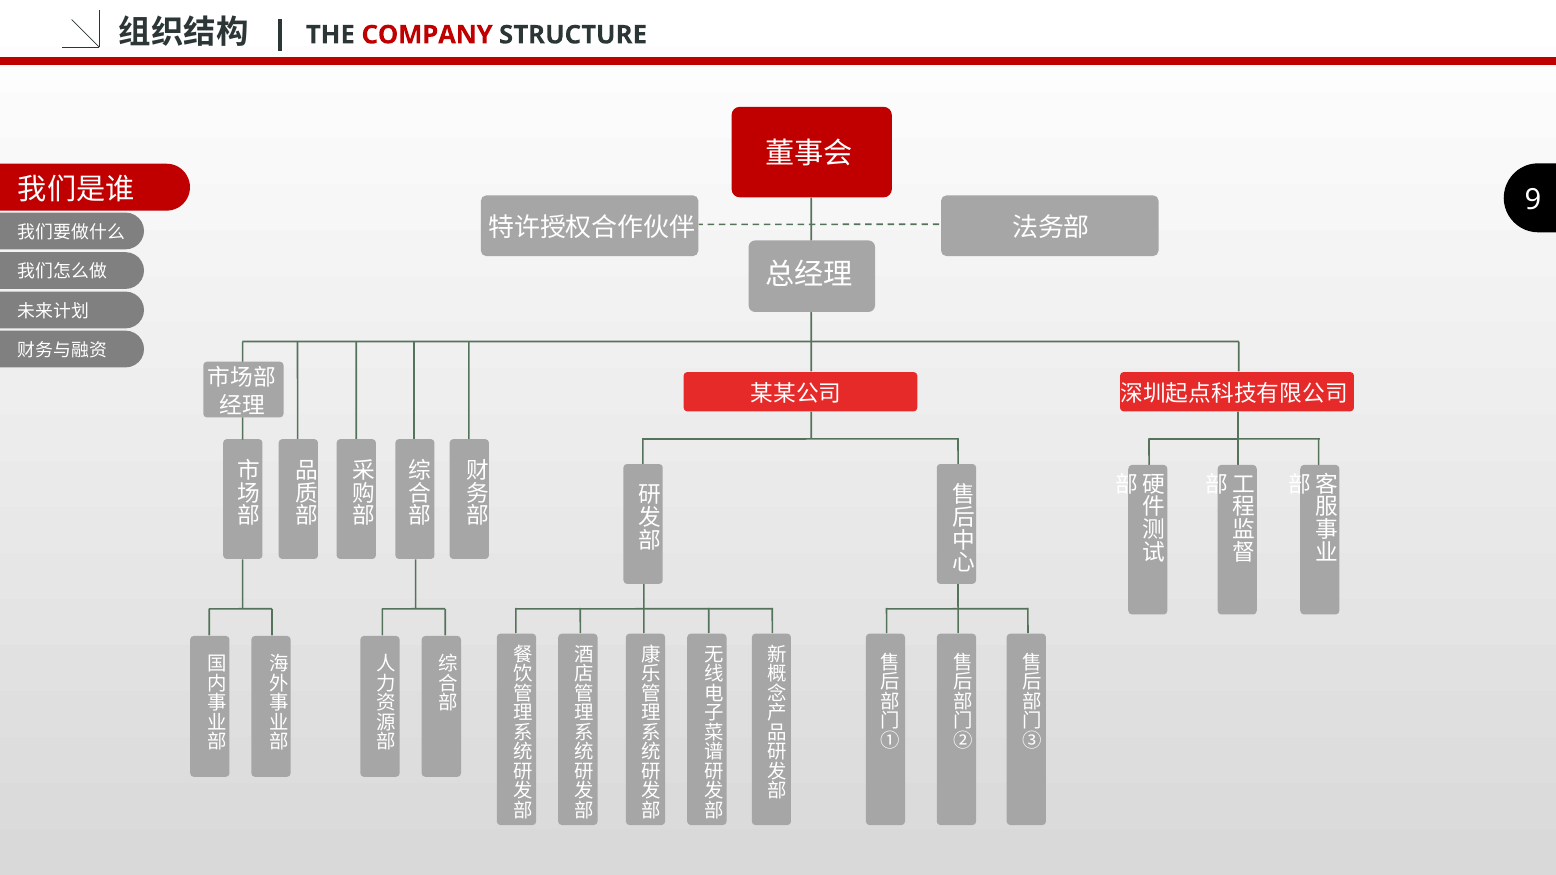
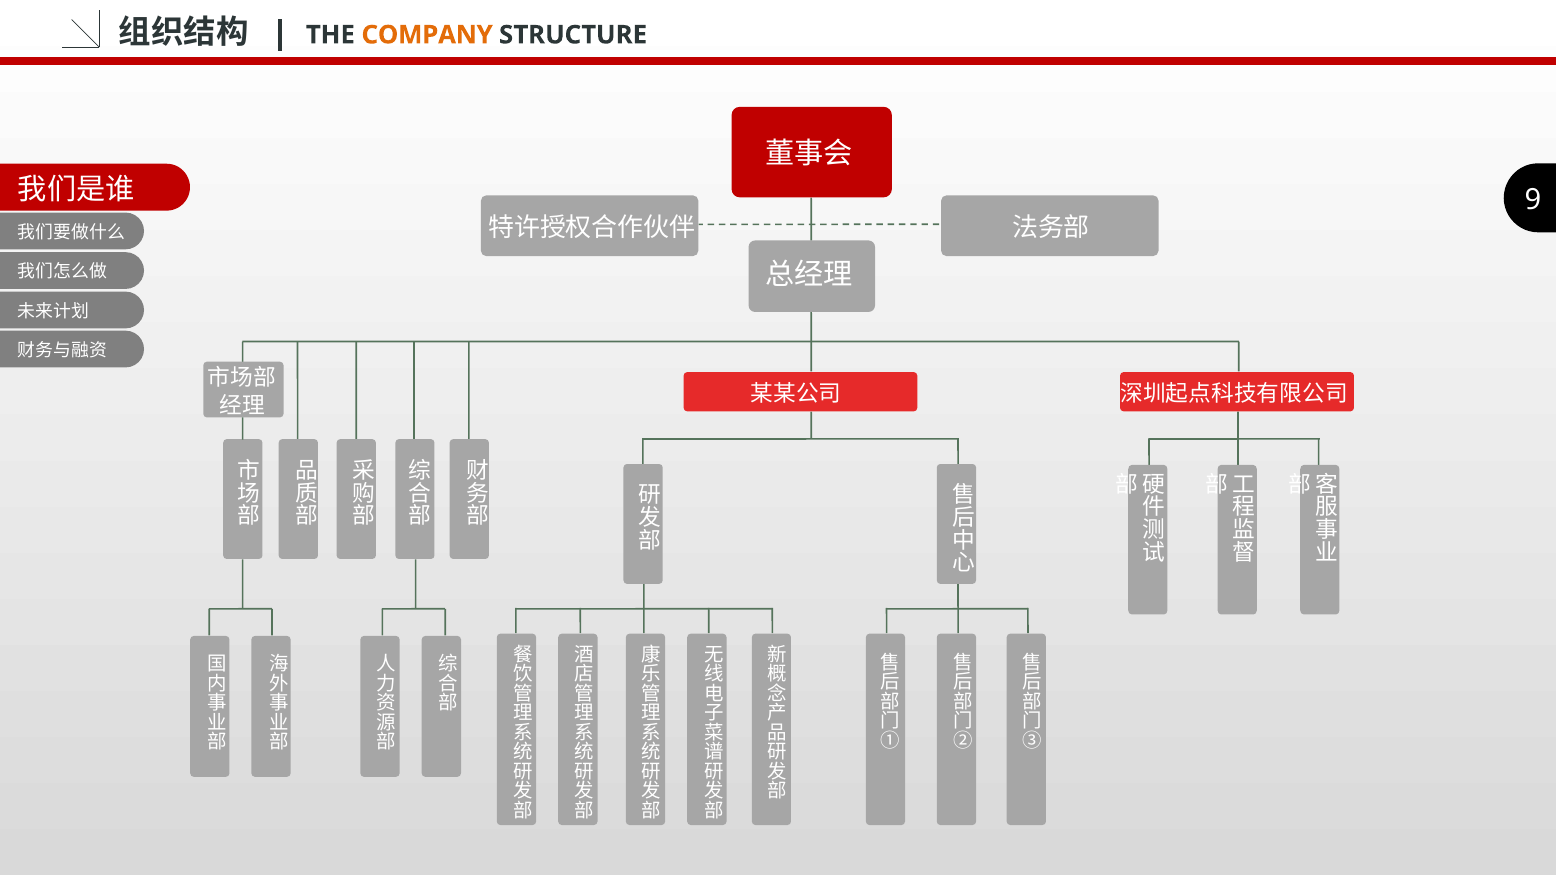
COMPANY colour: red -> orange
